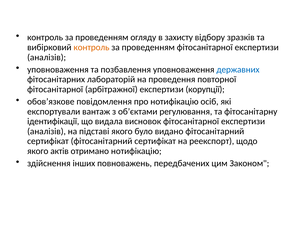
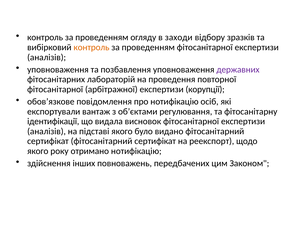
захисту: захисту -> заходи
державних colour: blue -> purple
актів: актів -> року
